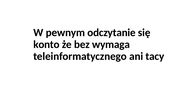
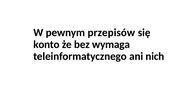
odczytanie: odczytanie -> przepisów
tacy: tacy -> nich
